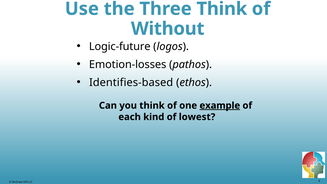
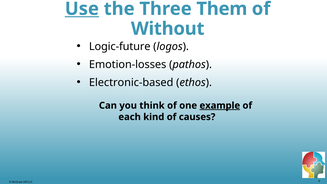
Use underline: none -> present
Three Think: Think -> Them
Identifies-based: Identifies-based -> Electronic-based
lowest: lowest -> causes
